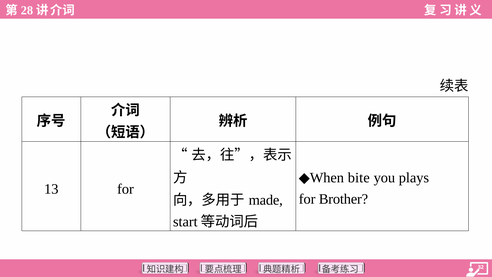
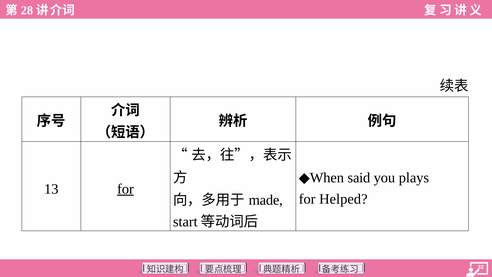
bite: bite -> said
for at (125, 189) underline: none -> present
Brother: Brother -> Helped
